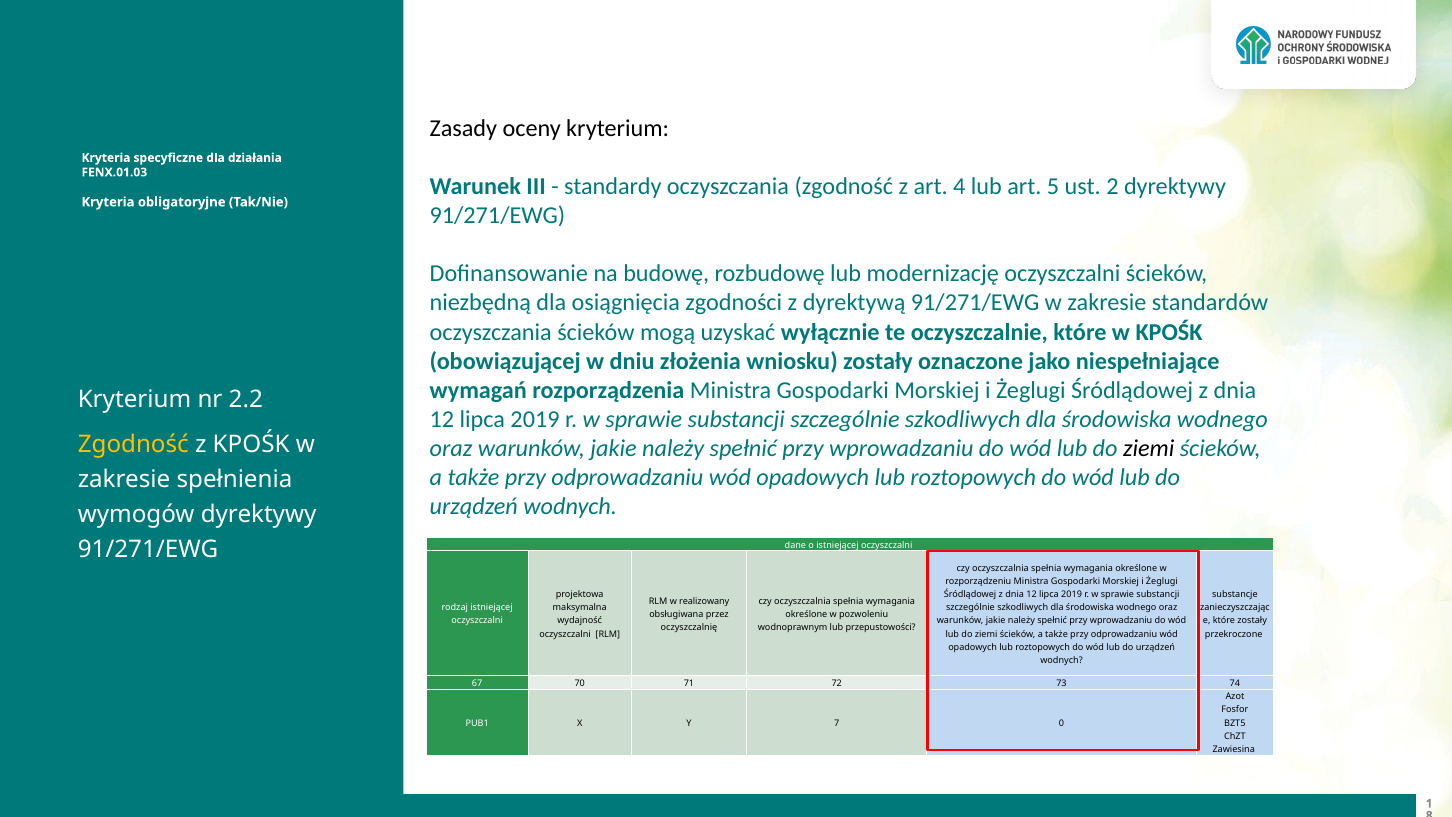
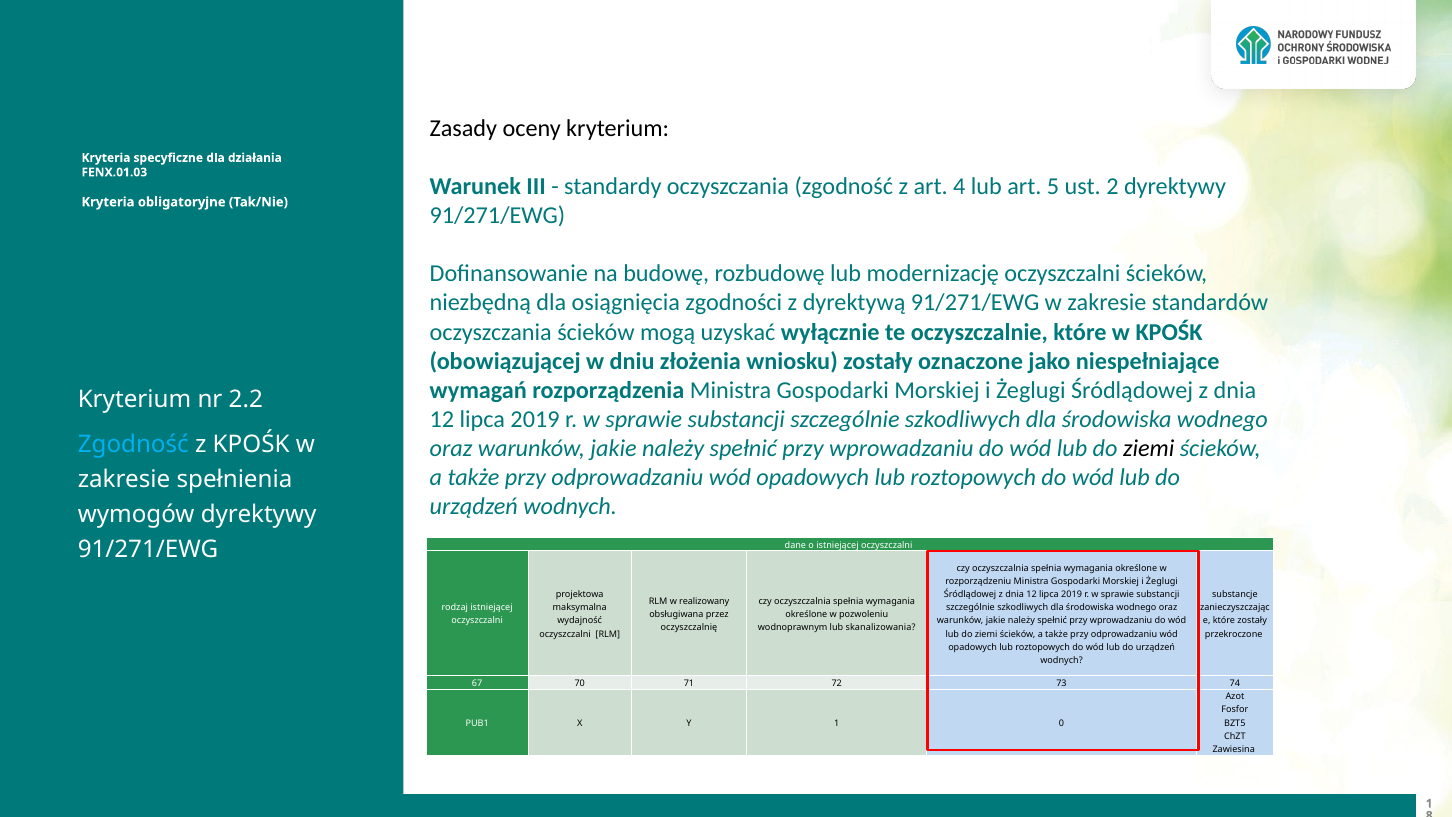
Zgodność at (133, 444) colour: yellow -> light blue
przepustowości: przepustowości -> skanalizowania
Y 7: 7 -> 1
